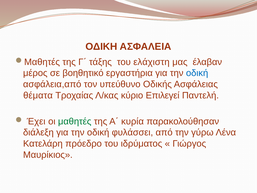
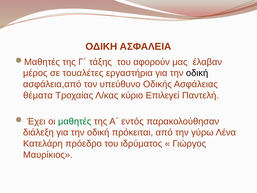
ελάχιστη: ελάχιστη -> αφορούν
βοηθητικό: βοηθητικό -> τουαλέτες
οδική at (197, 73) colour: blue -> black
κυρία: κυρία -> εντός
φυλάσσει: φυλάσσει -> πρόκειται
